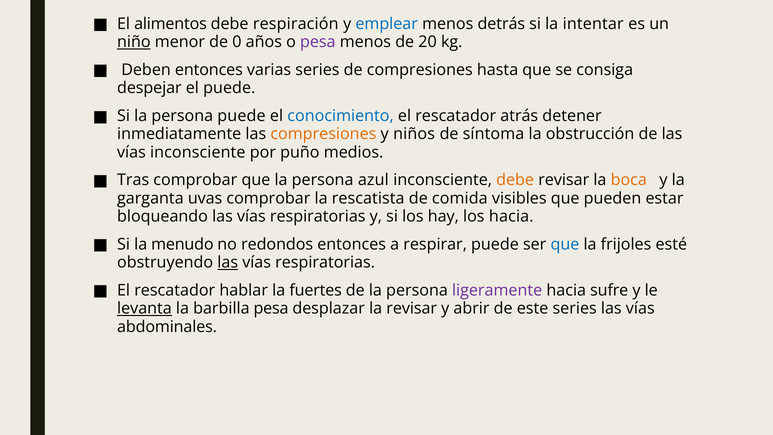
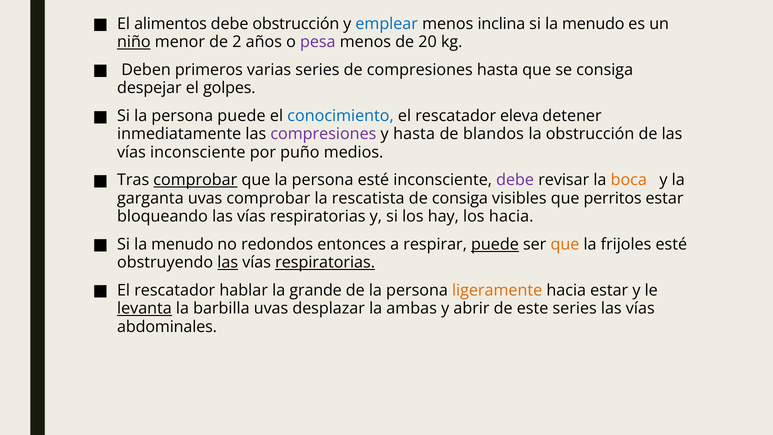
debe respiración: respiración -> obstrucción
detrás: detrás -> inclina
intentar at (593, 24): intentar -> menudo
0: 0 -> 2
Deben entonces: entonces -> primeros
el puede: puede -> golpes
atrás: atrás -> eleva
compresiones at (323, 134) colour: orange -> purple
y niños: niños -> hasta
síntoma: síntoma -> blandos
comprobar at (195, 180) underline: none -> present
persona azul: azul -> esté
debe at (515, 180) colour: orange -> purple
de comida: comida -> consiga
pueden: pueden -> perritos
puede at (495, 244) underline: none -> present
que at (565, 244) colour: blue -> orange
respiratorias at (325, 262) underline: none -> present
fuertes: fuertes -> grande
ligeramente colour: purple -> orange
hacia sufre: sufre -> estar
barbilla pesa: pesa -> uvas
la revisar: revisar -> ambas
